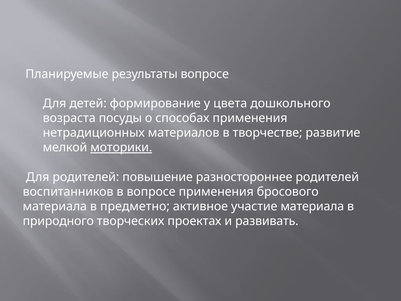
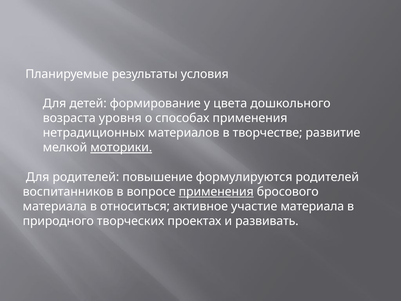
результаты вопросе: вопросе -> условия
посуды: посуды -> уровня
разностороннее: разностороннее -> формулируются
применения at (216, 192) underline: none -> present
предметно: предметно -> относиться
